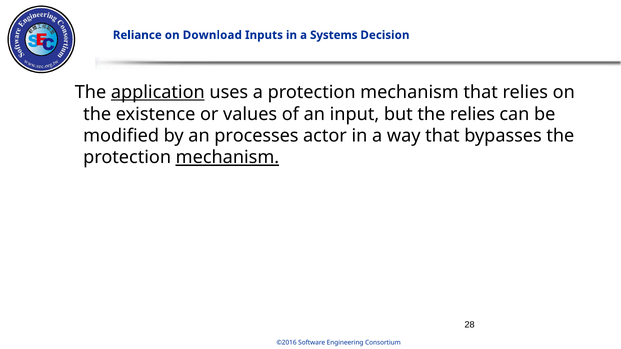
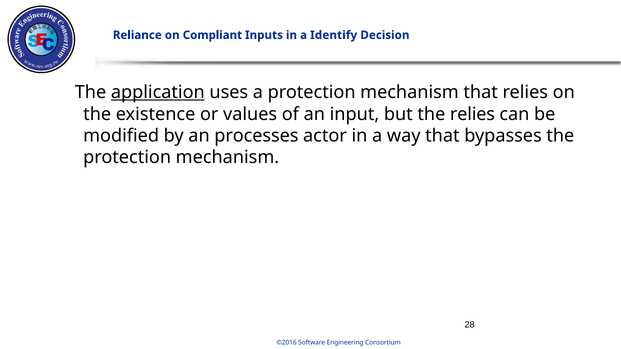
Download: Download -> Compliant
Systems: Systems -> Identify
mechanism at (227, 158) underline: present -> none
